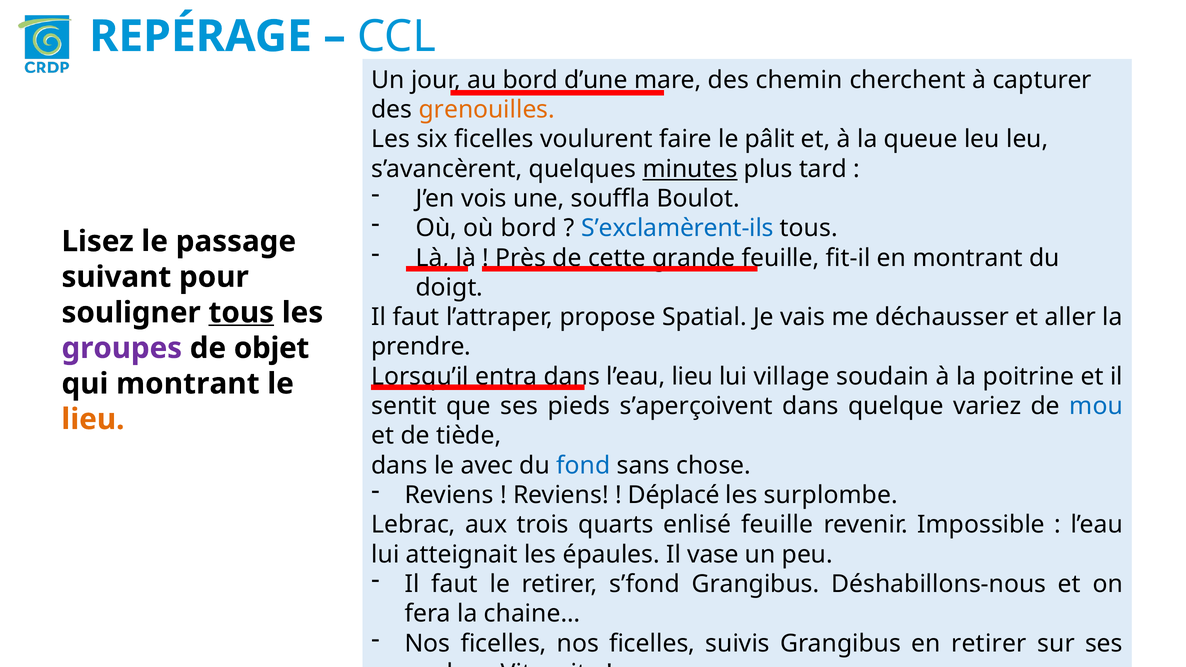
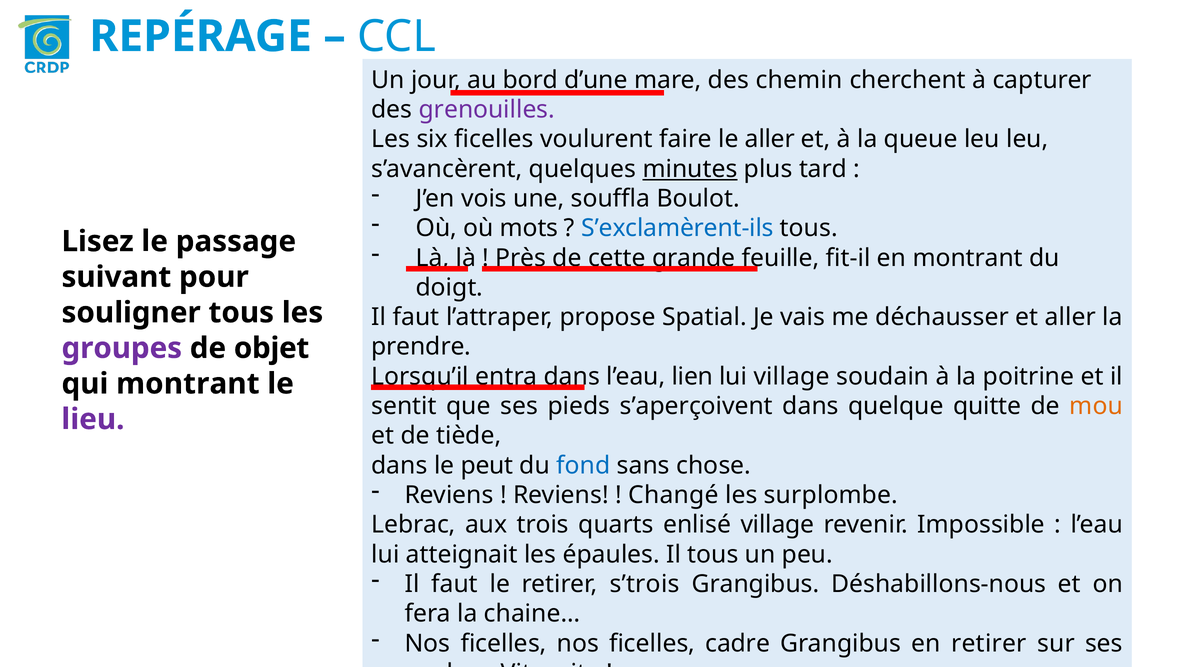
grenouilles colour: orange -> purple
le pâlit: pâlit -> aller
où bord: bord -> mots
tous at (241, 313) underline: present -> none
l’eau lieu: lieu -> lien
variez: variez -> quitte
mou colour: blue -> orange
lieu at (93, 419) colour: orange -> purple
avec: avec -> peut
Déplacé: Déplacé -> Changé
enlisé feuille: feuille -> village
Il vase: vase -> tous
s’fond: s’fond -> s’trois
suivis: suivis -> cadre
